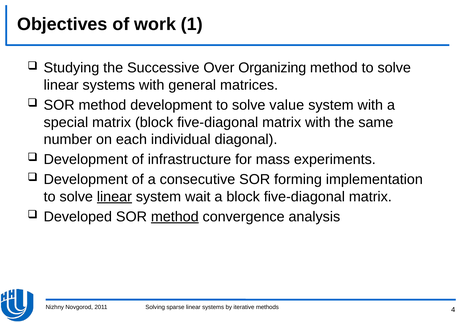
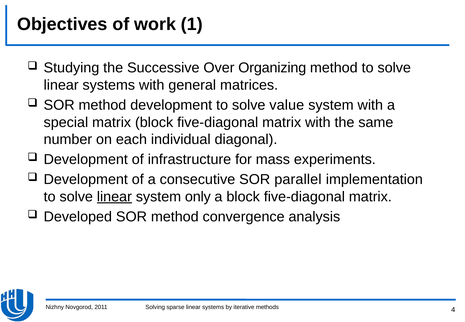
forming: forming -> parallel
wait: wait -> only
method at (175, 217) underline: present -> none
